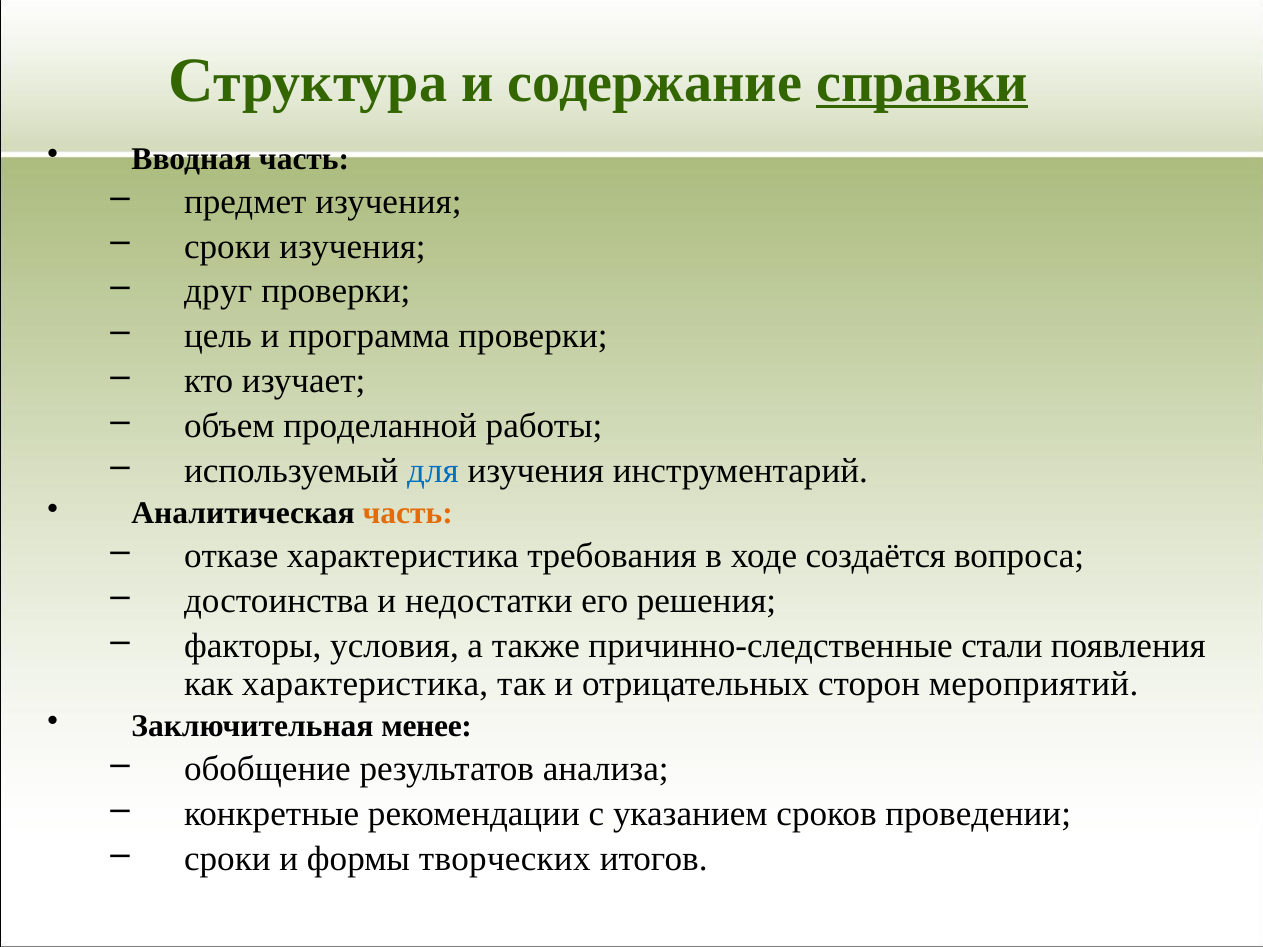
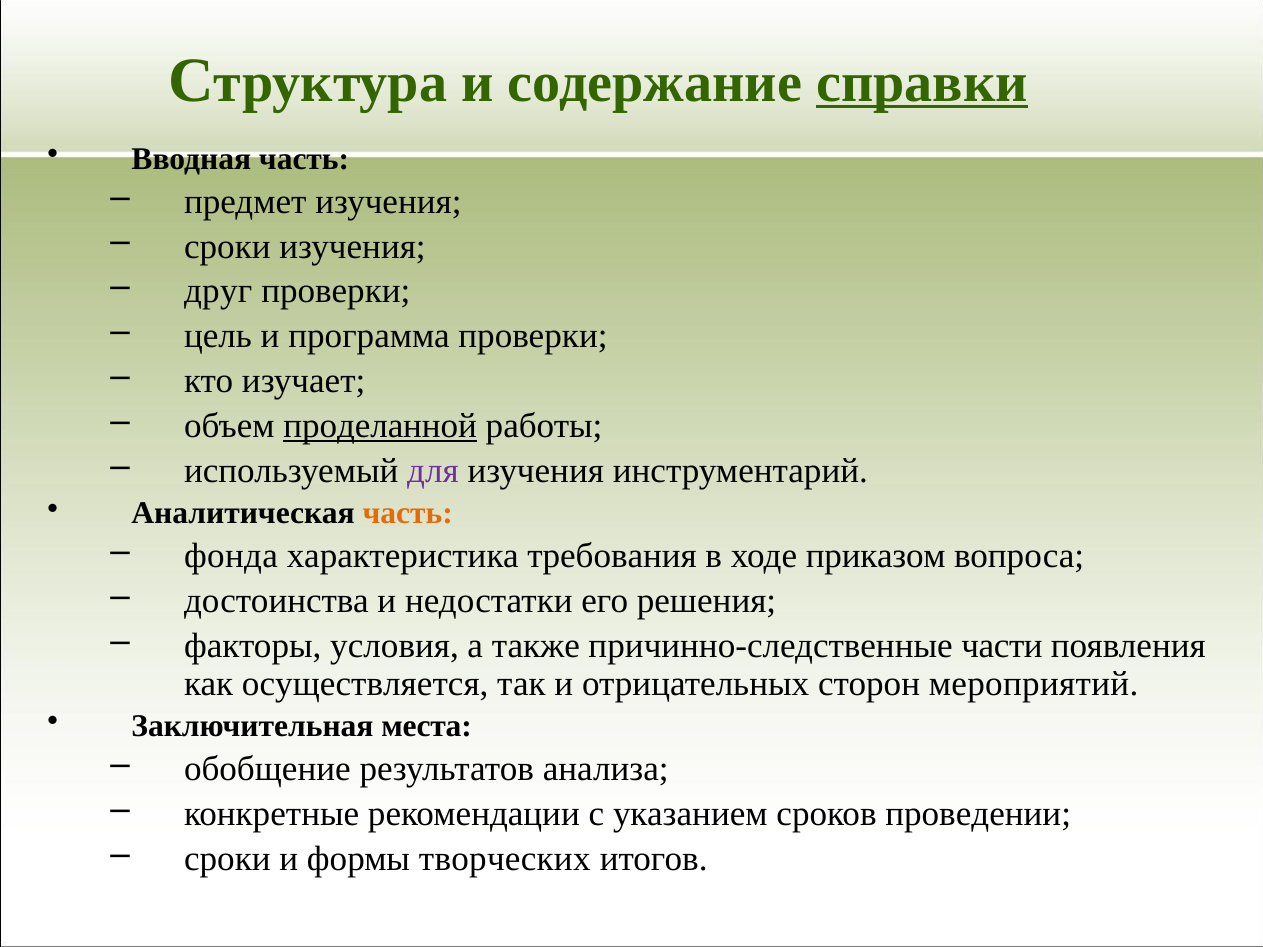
проделанной underline: none -> present
для colour: blue -> purple
отказе: отказе -> фонда
создаётся: создаётся -> приказом
стали: стали -> части
как характеристика: характеристика -> осуществляется
менее: менее -> места
